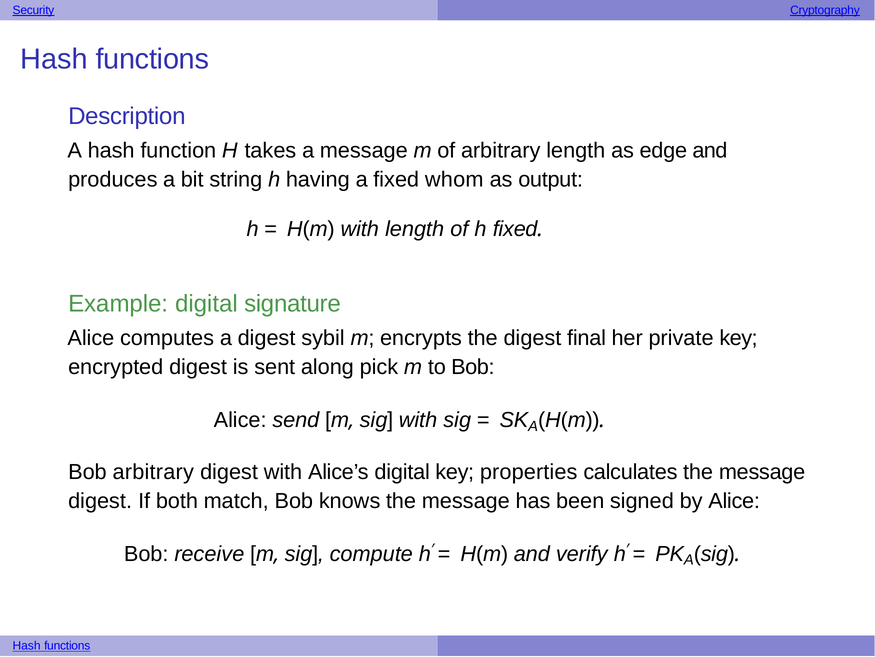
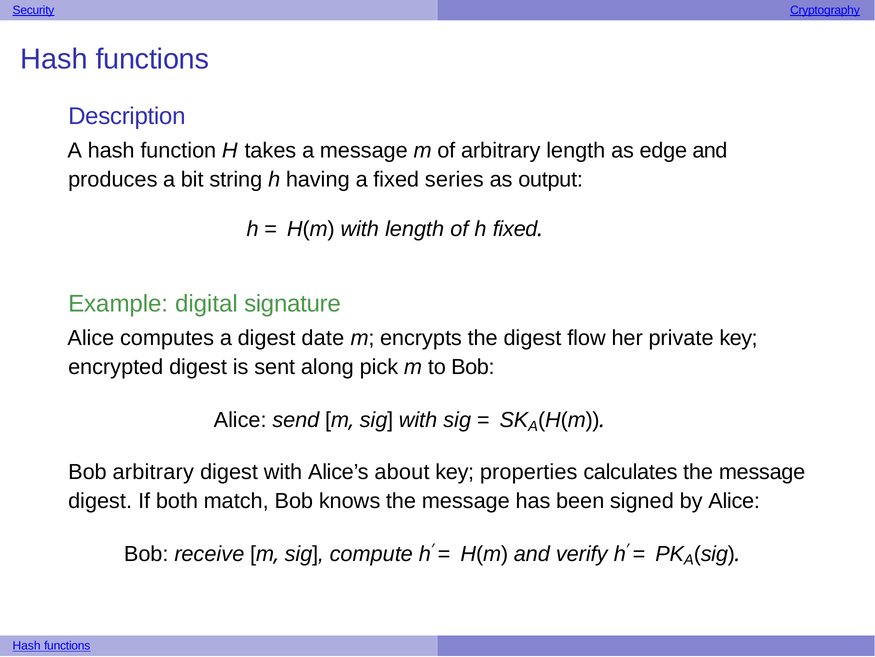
whom: whom -> series
sybil: sybil -> date
final: final -> flow
Alice’s digital: digital -> about
